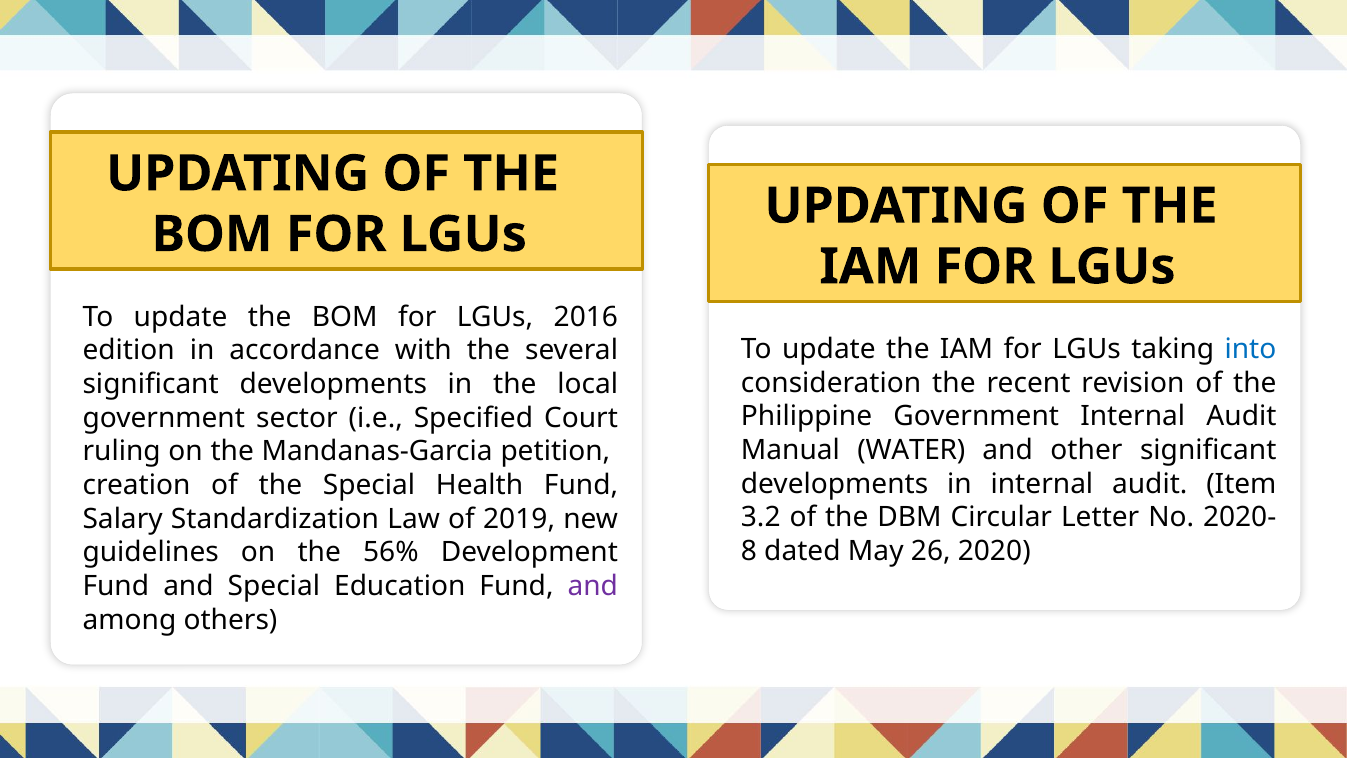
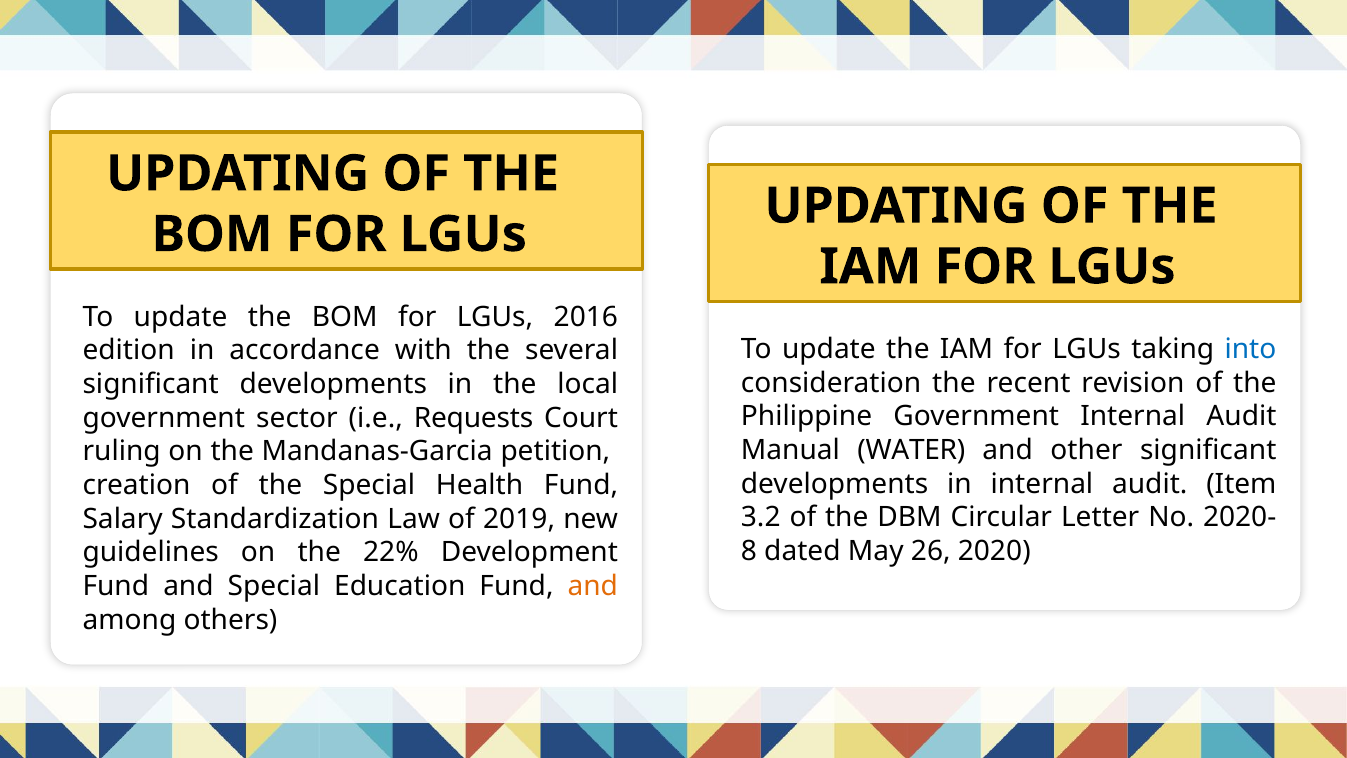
Specified: Specified -> Requests
56%: 56% -> 22%
and at (593, 586) colour: purple -> orange
